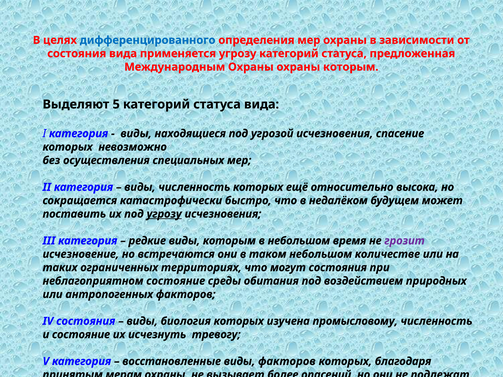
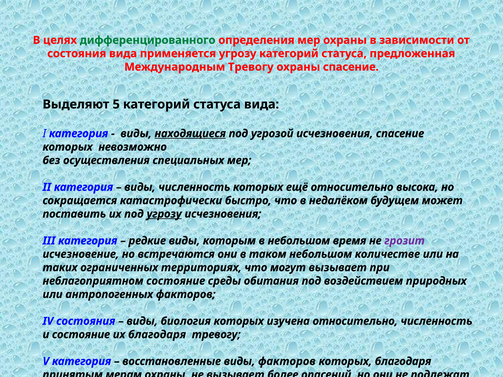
дифференцированного colour: blue -> green
Международным Охраны: Охраны -> Тревогу
охраны которым: которым -> спасение
находящиеся underline: none -> present
могут состояния: состояния -> вызывает
изучена промысловому: промысловому -> относительно
их исчезнуть: исчезнуть -> благодаря
